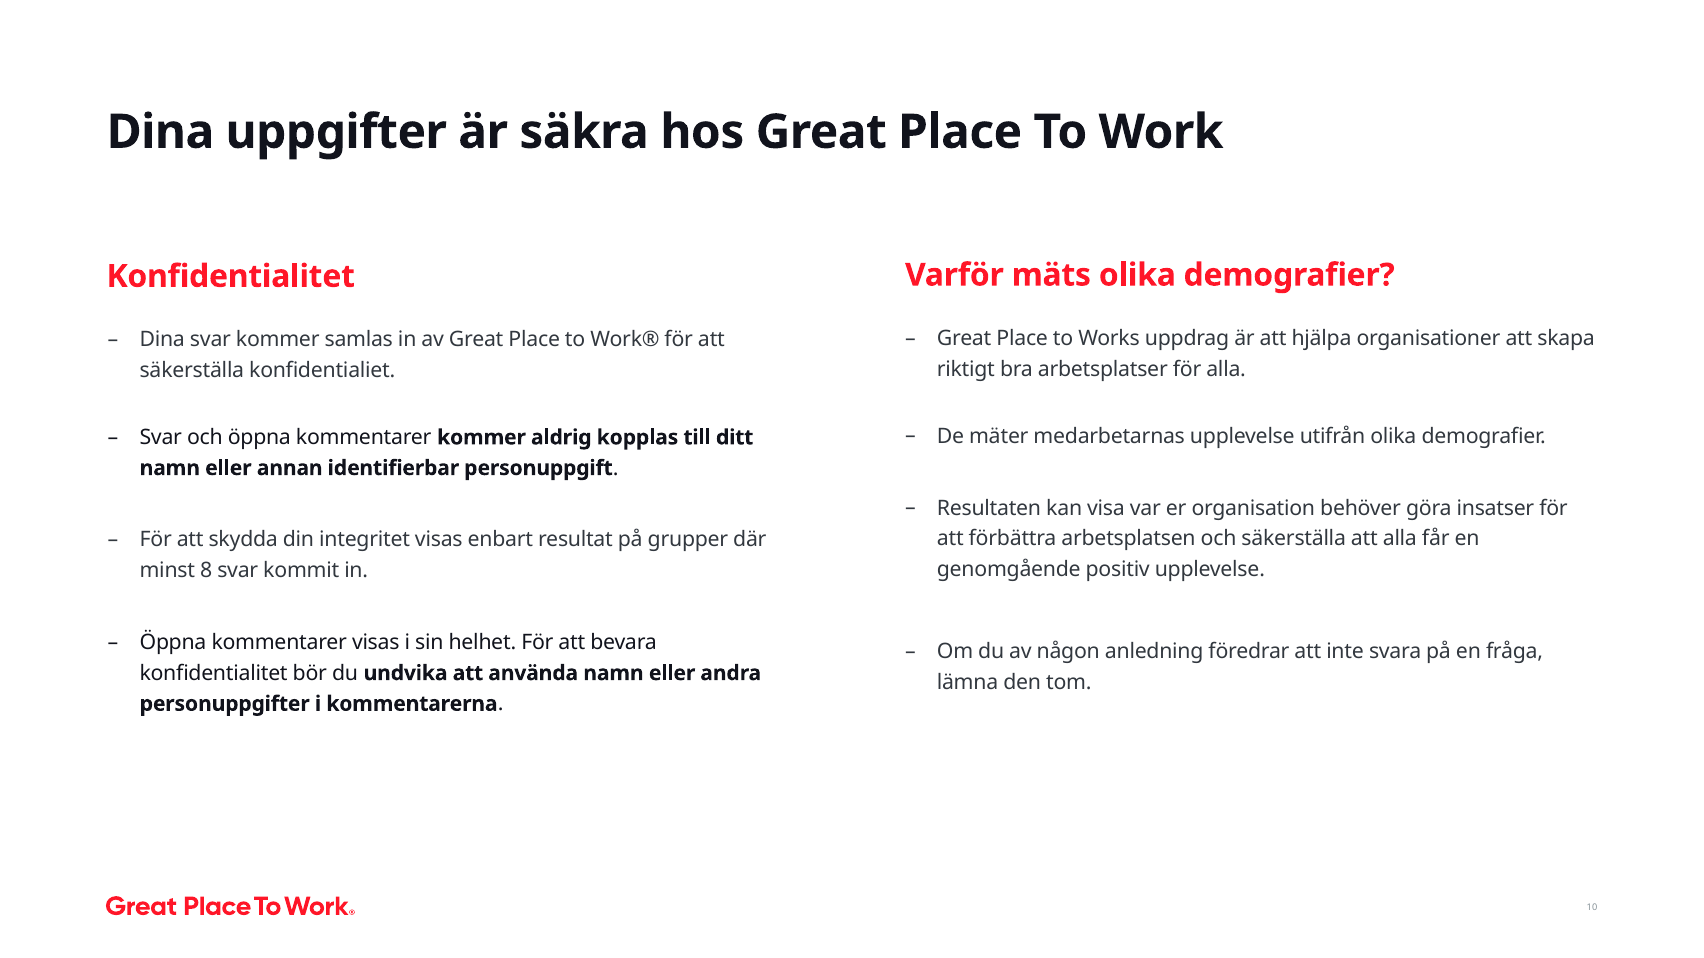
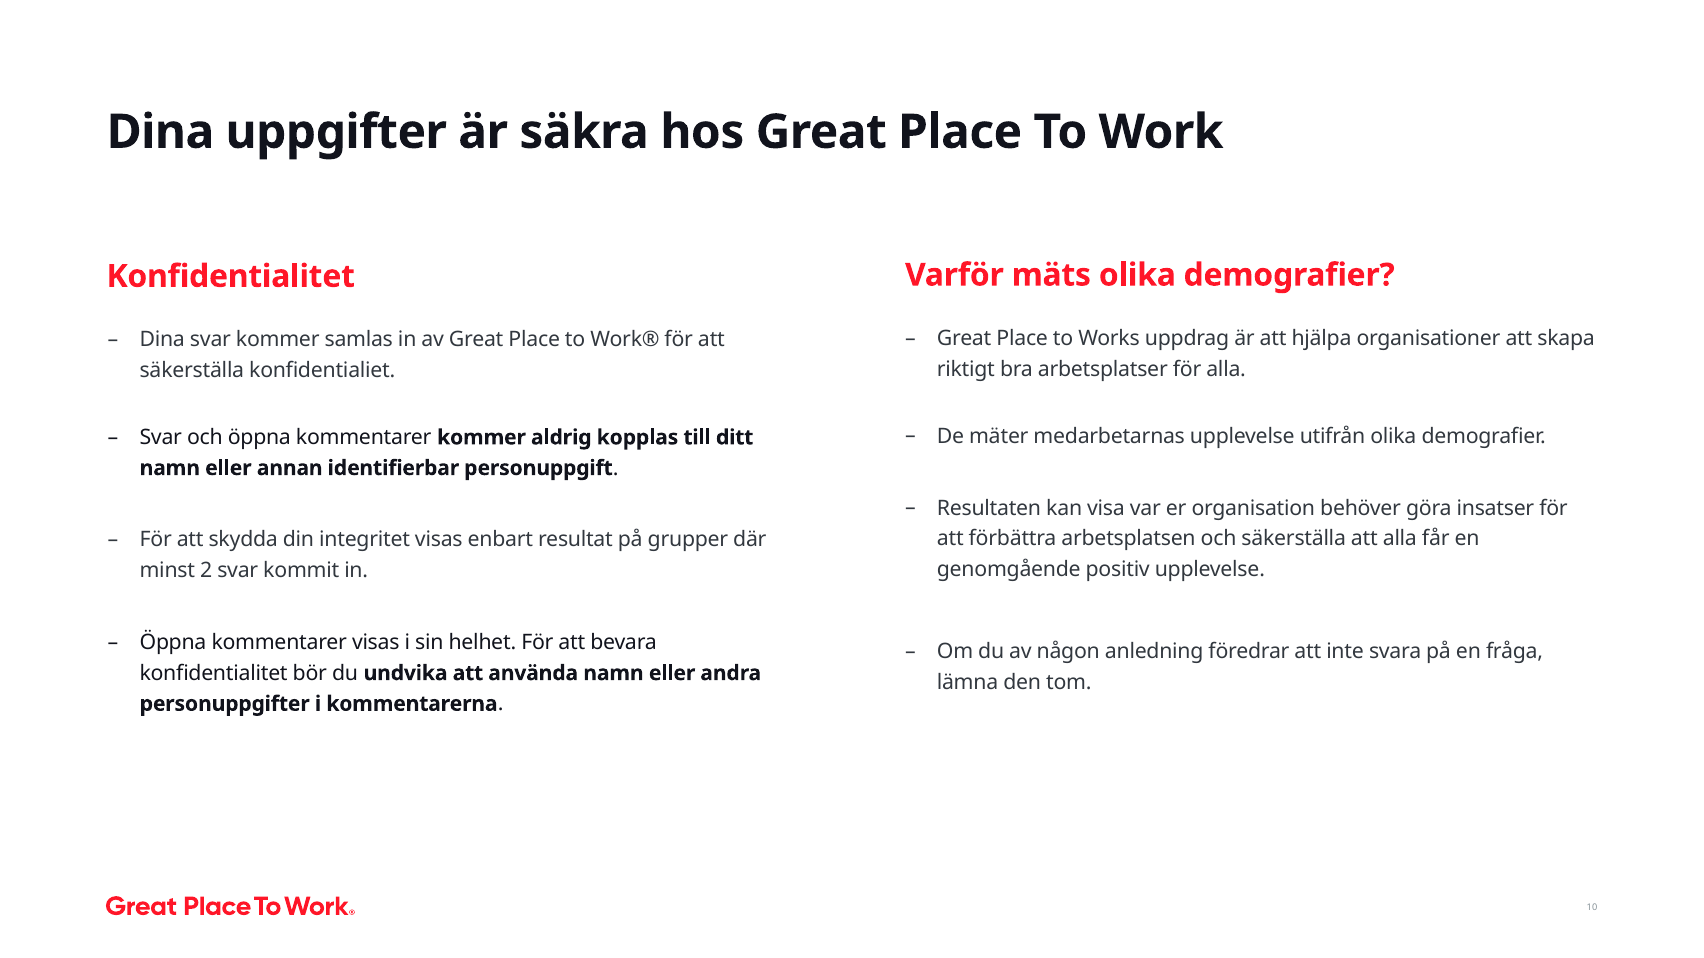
8: 8 -> 2
